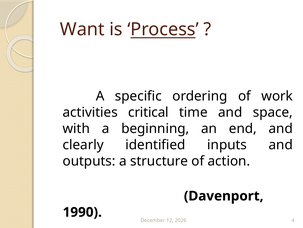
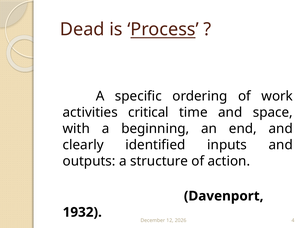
Want: Want -> Dead
1990: 1990 -> 1932
